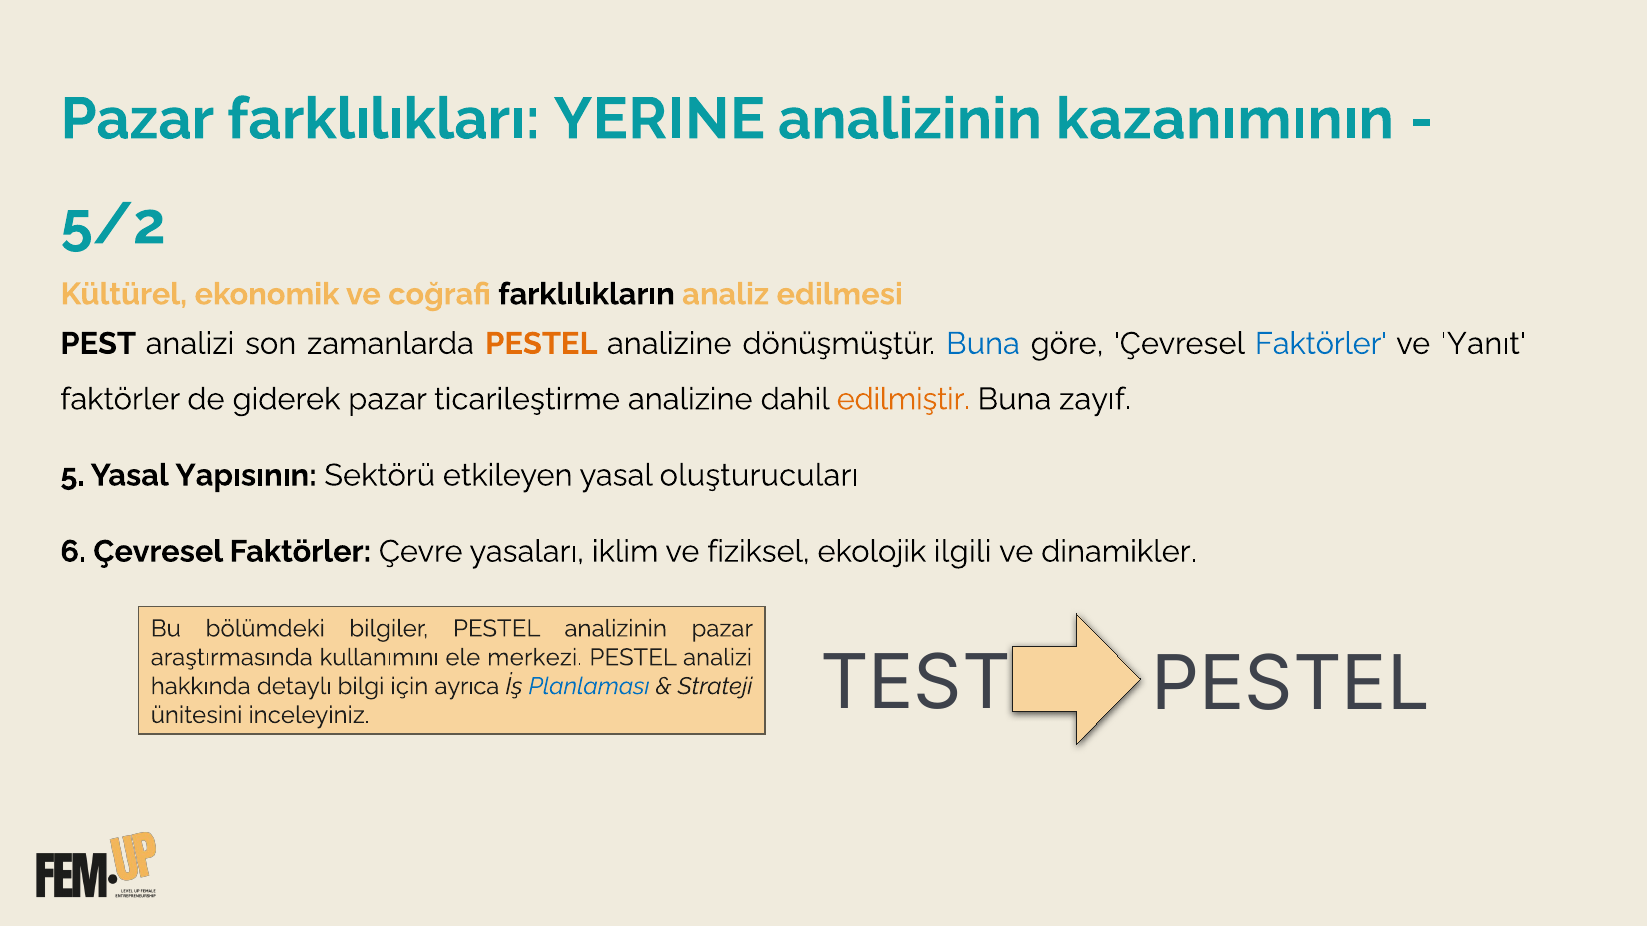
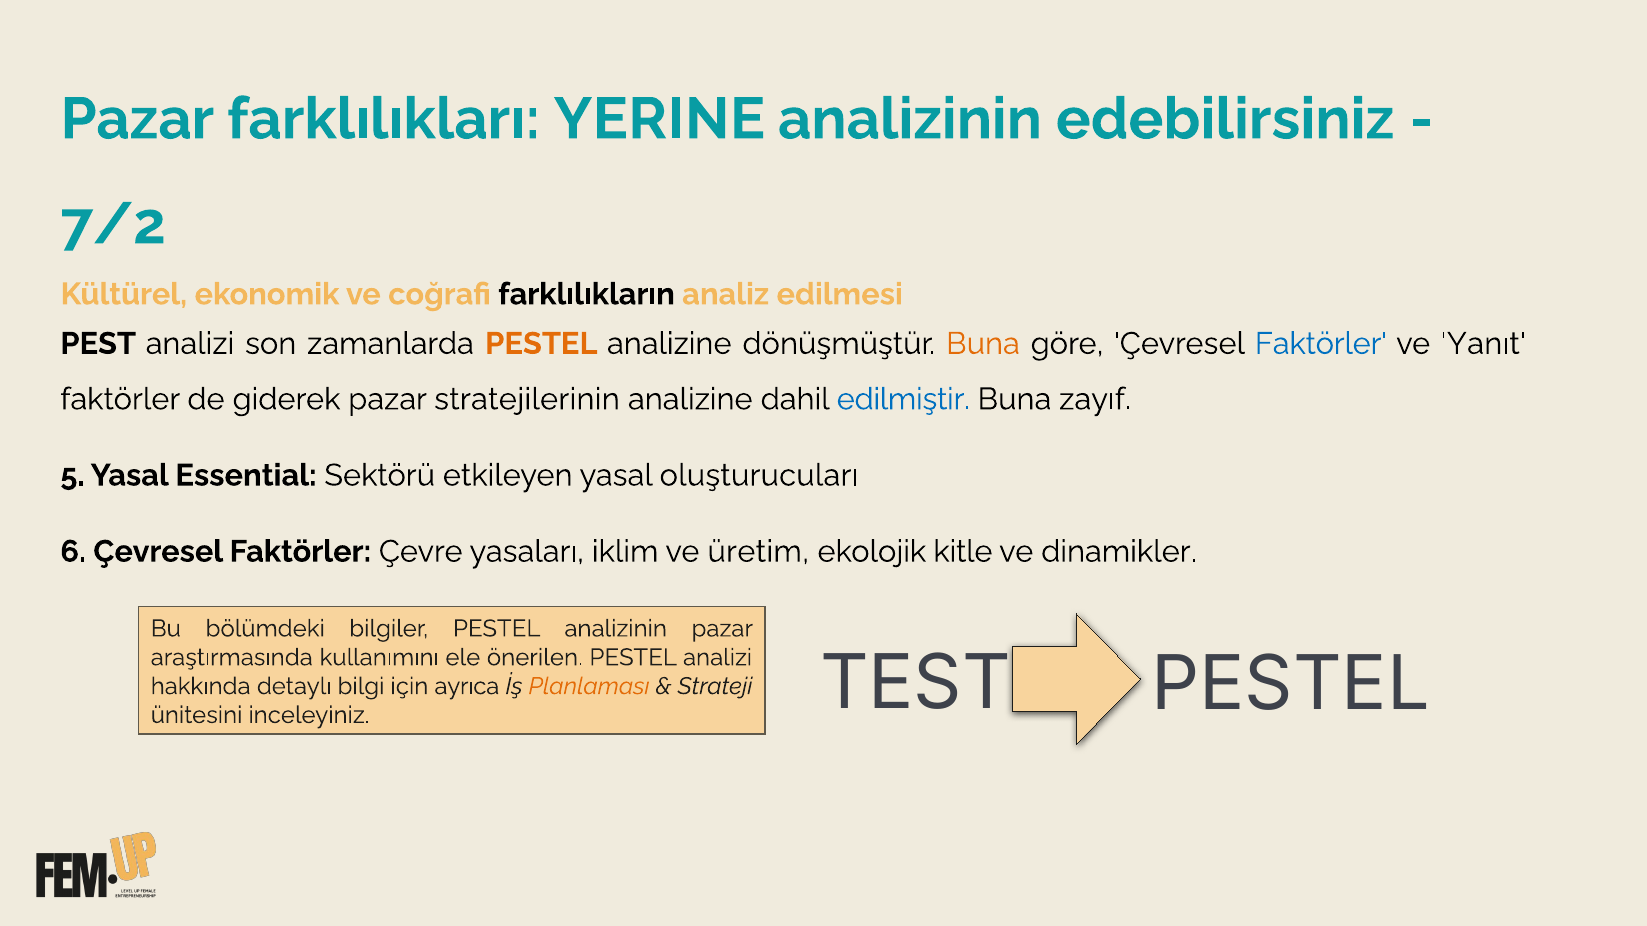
kazanımının: kazanımının -> edebilirsiniz
5/2: 5/2 -> 7/2
Buna at (983, 344) colour: blue -> orange
ticarileştirme: ticarileştirme -> stratejilerinin
edilmiştir colour: orange -> blue
Yapısının: Yapısının -> Essential
fiziksel: fiziksel -> üretim
ilgili: ilgili -> kitle
merkezi: merkezi -> önerilen
Planlaması colour: blue -> orange
